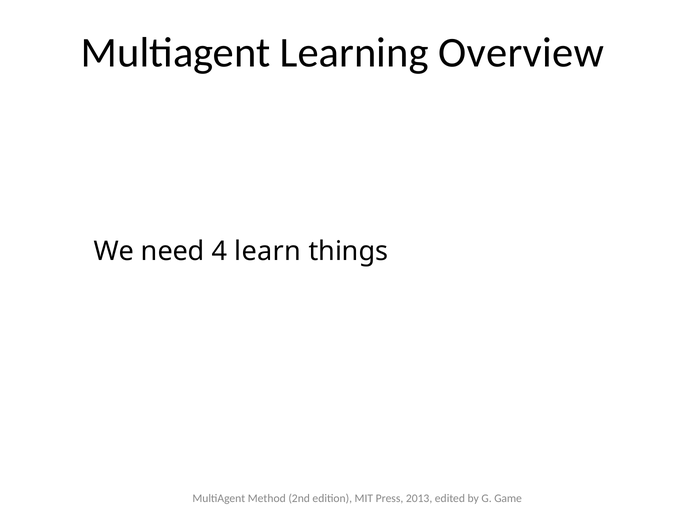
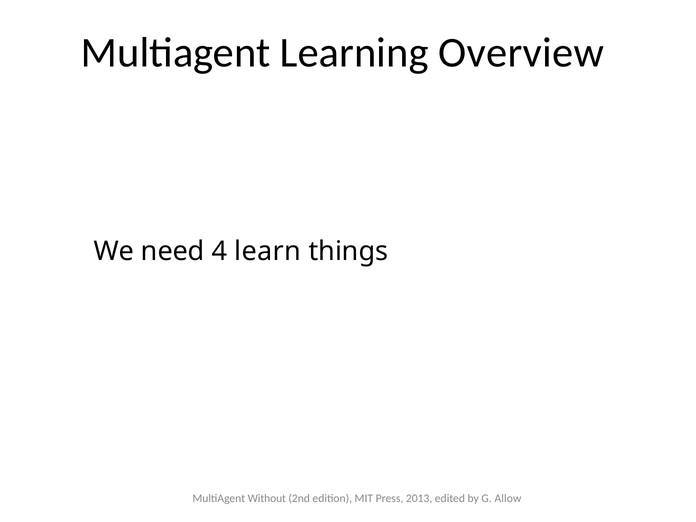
Method: Method -> Without
Game: Game -> Allow
